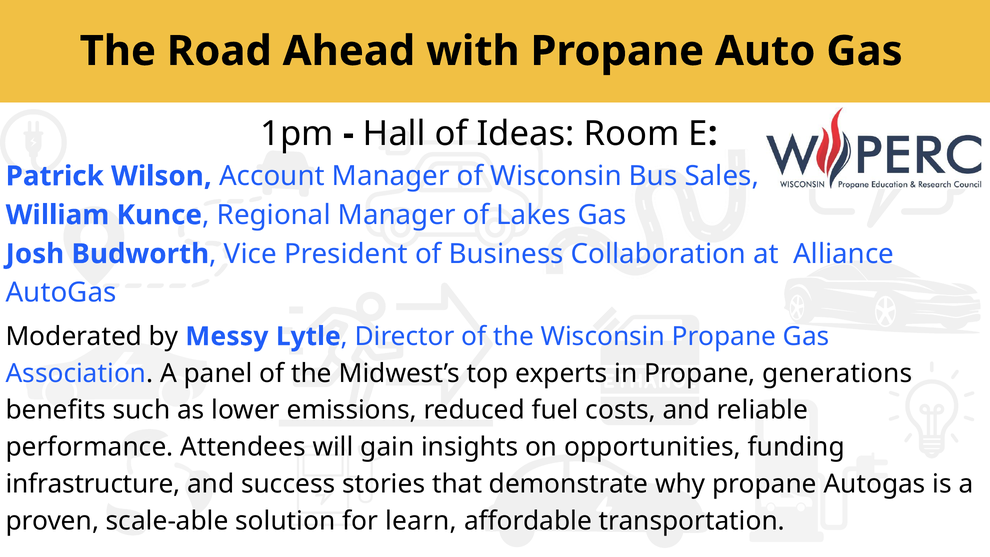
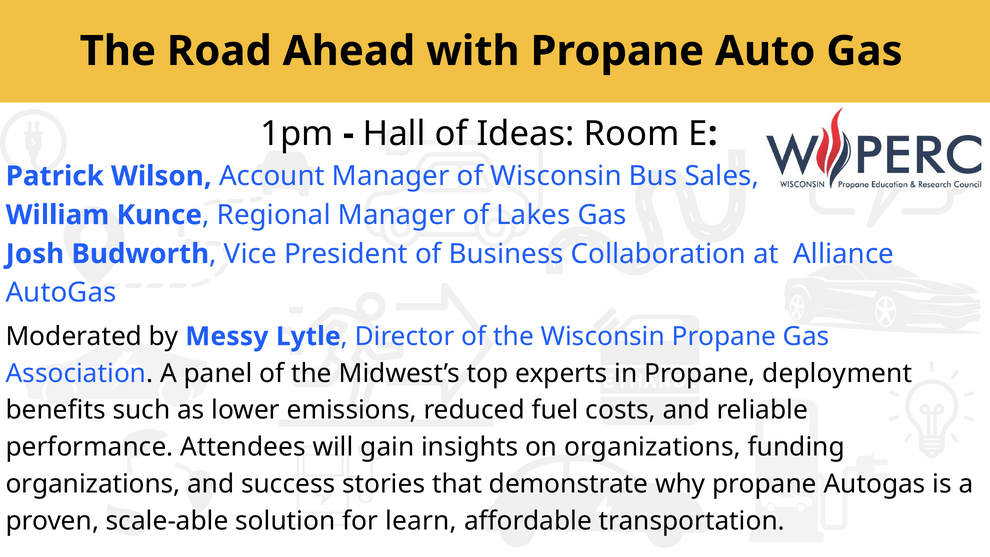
generations: generations -> deployment
on opportunities: opportunities -> organizations
infrastructure at (93, 484): infrastructure -> organizations
